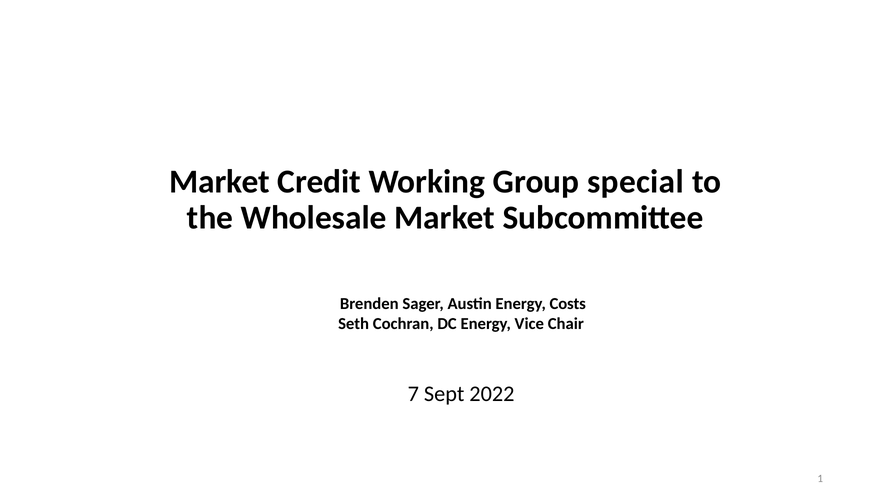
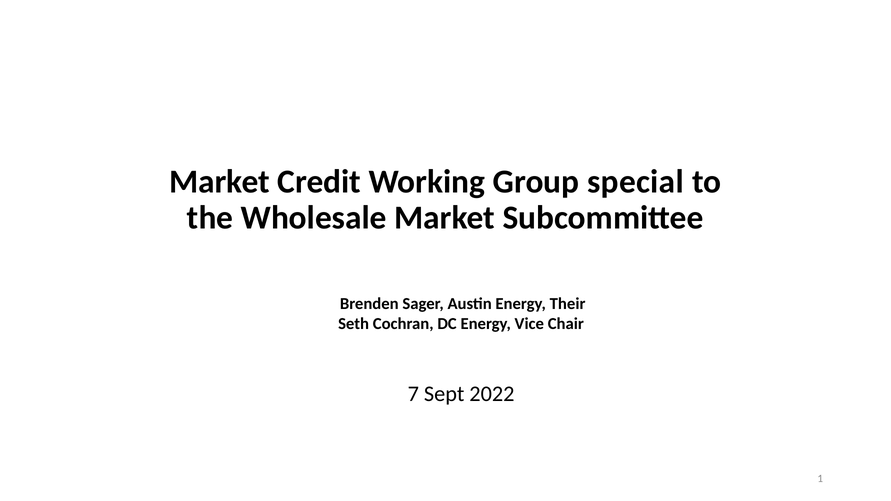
Costs: Costs -> Their
